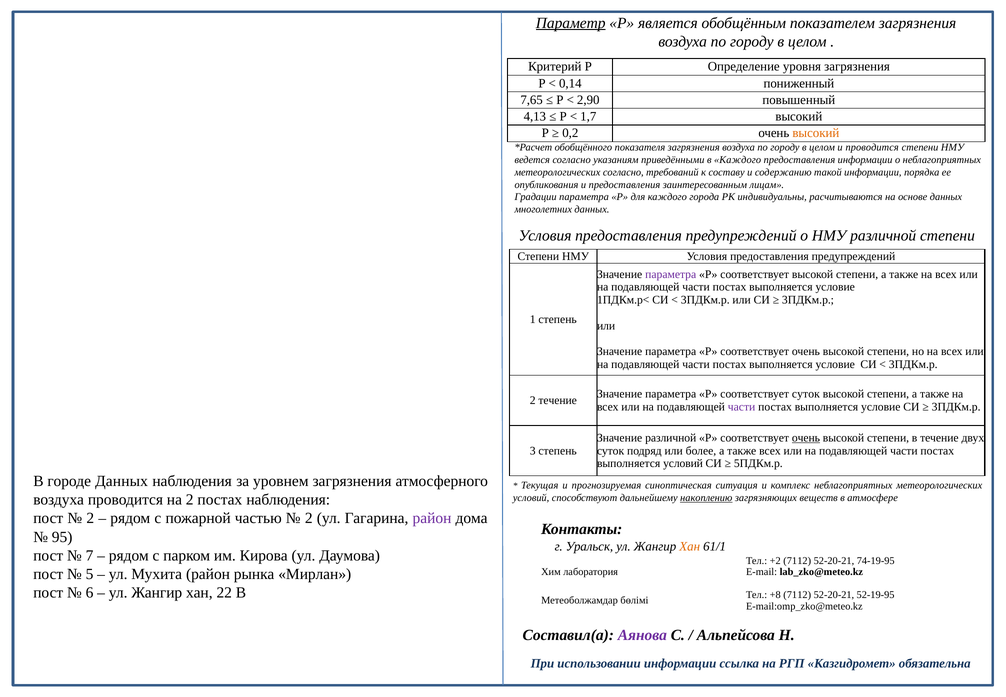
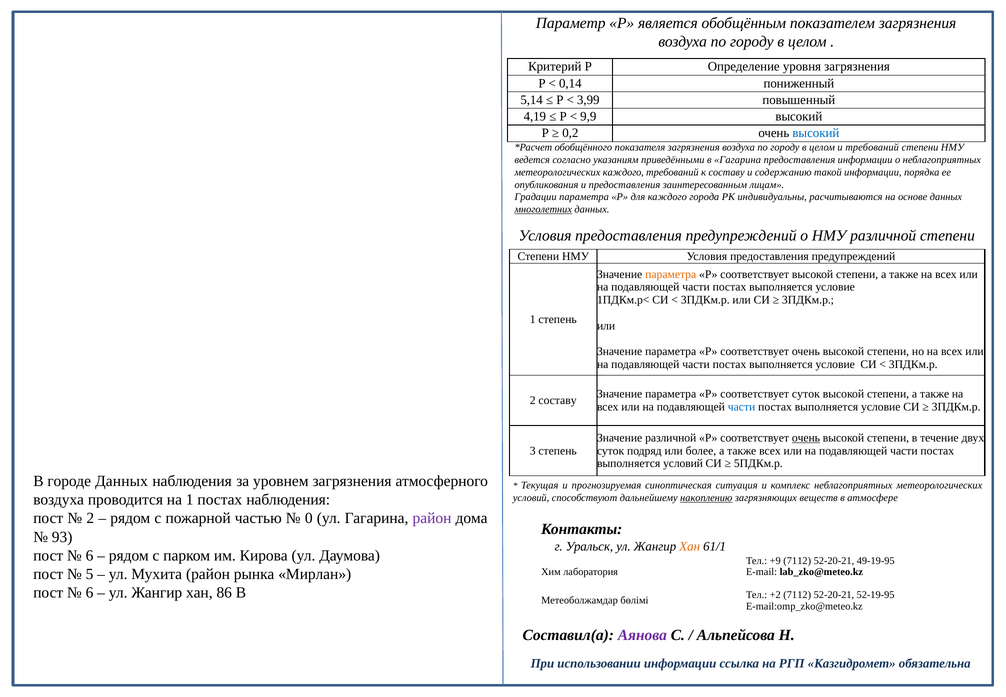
Параметр underline: present -> none
7,65: 7,65 -> 5,14
2,90: 2,90 -> 3,99
4,13: 4,13 -> 4,19
1,7: 1,7 -> 9,9
высокий at (816, 133) colour: orange -> blue
и проводится: проводится -> требований
в Каждого: Каждого -> Гагарина
метеорологических согласно: согласно -> каждого
многолетних underline: none -> present
параметра at (671, 274) colour: purple -> orange
2 течение: течение -> составу
части at (742, 407) colour: purple -> blue
на 2: 2 -> 1
2 at (309, 518): 2 -> 0
95: 95 -> 93
7 at (89, 555): 7 -> 6
+2: +2 -> +9
74-19-95: 74-19-95 -> 49-19-95
22: 22 -> 86
+8: +8 -> +2
